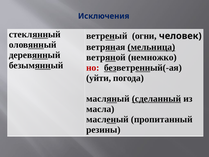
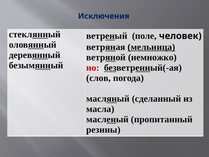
огни: огни -> поле
уйти: уйти -> слов
сделанный underline: present -> none
